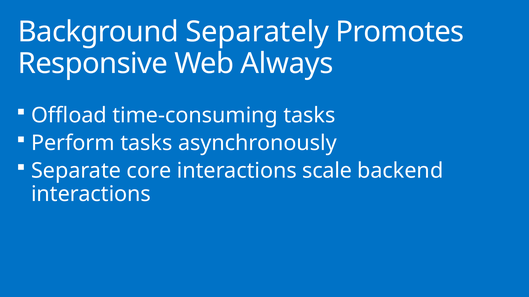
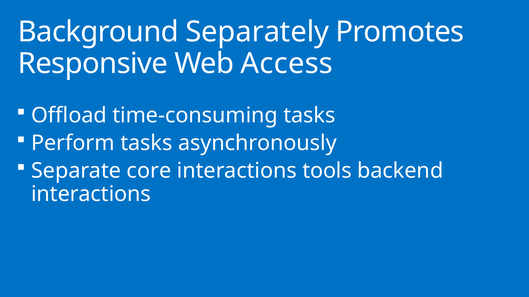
Always: Always -> Access
scale: scale -> tools
